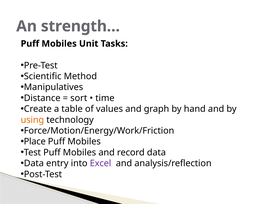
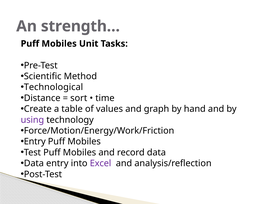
Manipulatives: Manipulatives -> Technological
using colour: orange -> purple
Place at (35, 141): Place -> Entry
